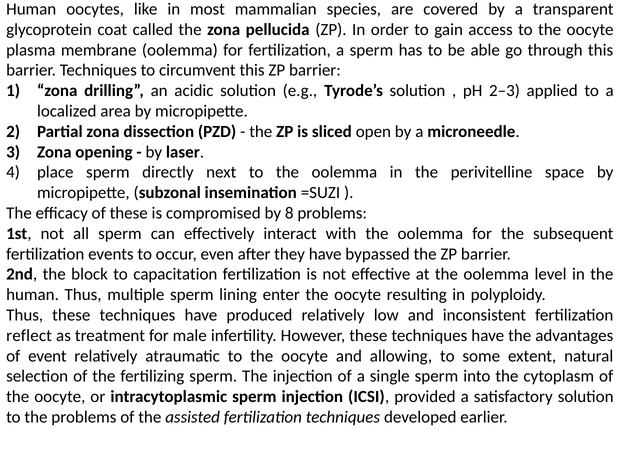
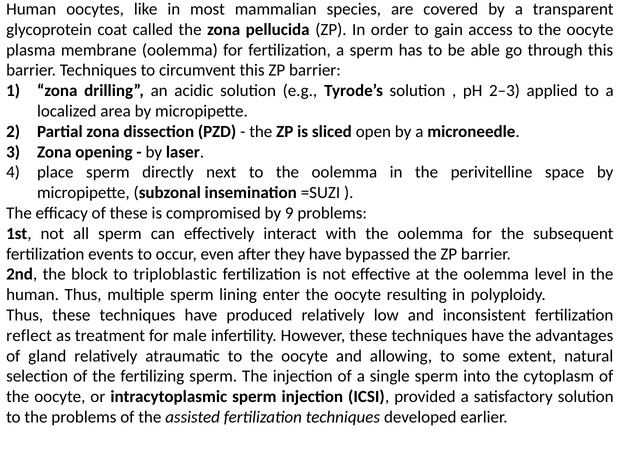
8: 8 -> 9
capacitation: capacitation -> triploblastic
event: event -> gland
